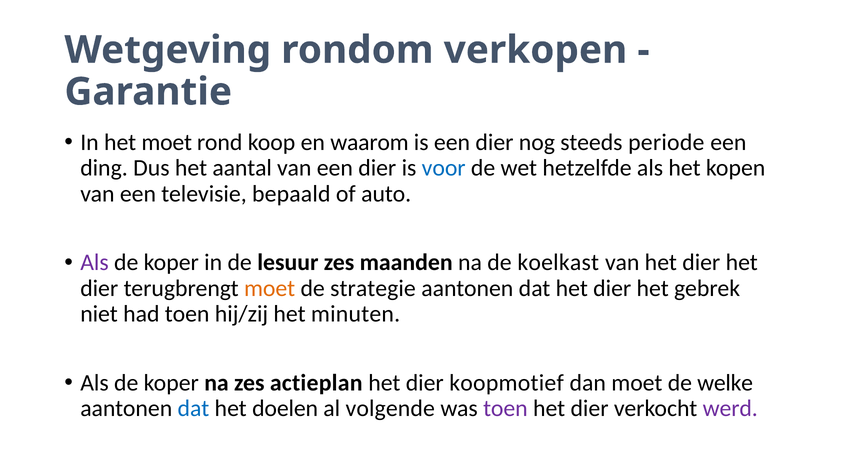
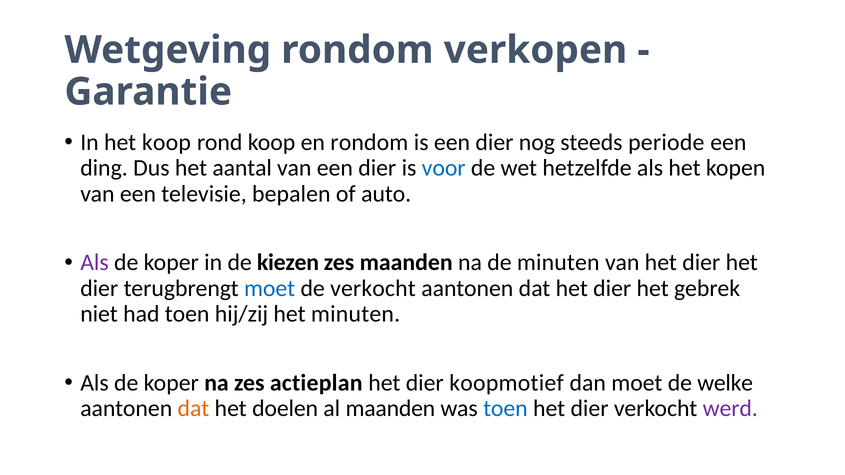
het moet: moet -> koop
en waarom: waarom -> rondom
bepaald: bepaald -> bepalen
lesuur: lesuur -> kiezen
de koelkast: koelkast -> minuten
moet at (270, 288) colour: orange -> blue
de strategie: strategie -> verkocht
dat at (193, 409) colour: blue -> orange
al volgende: volgende -> maanden
toen at (505, 409) colour: purple -> blue
